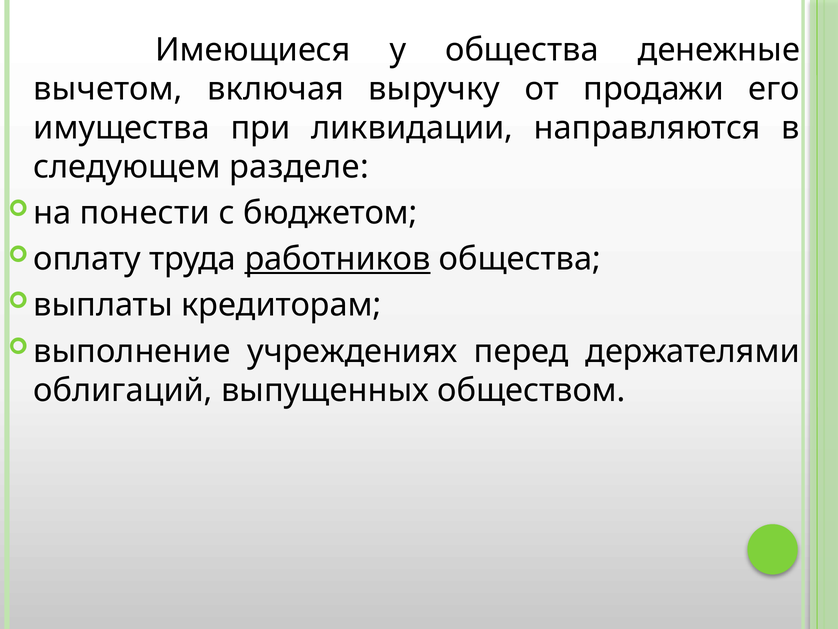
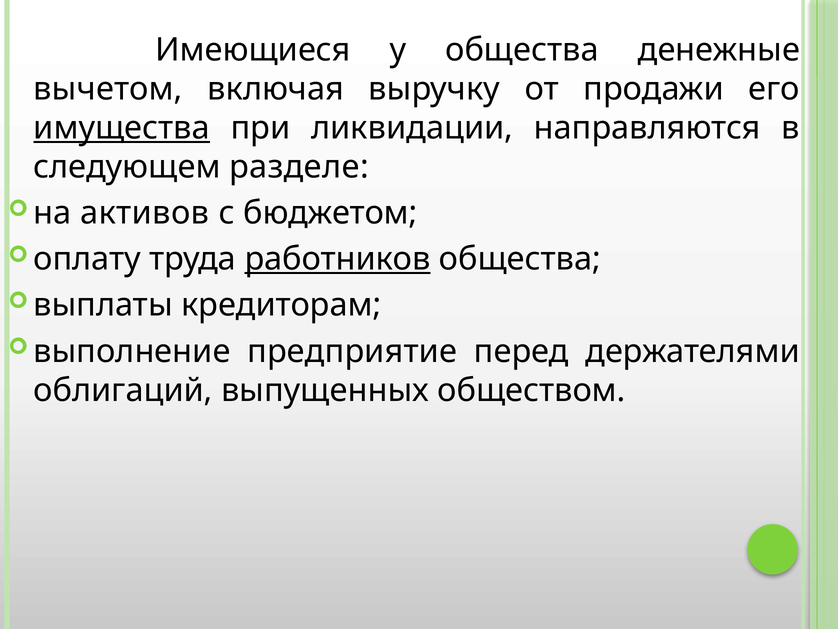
имущества underline: none -> present
понести: понести -> активов
учреждениях: учреждениях -> предприятие
